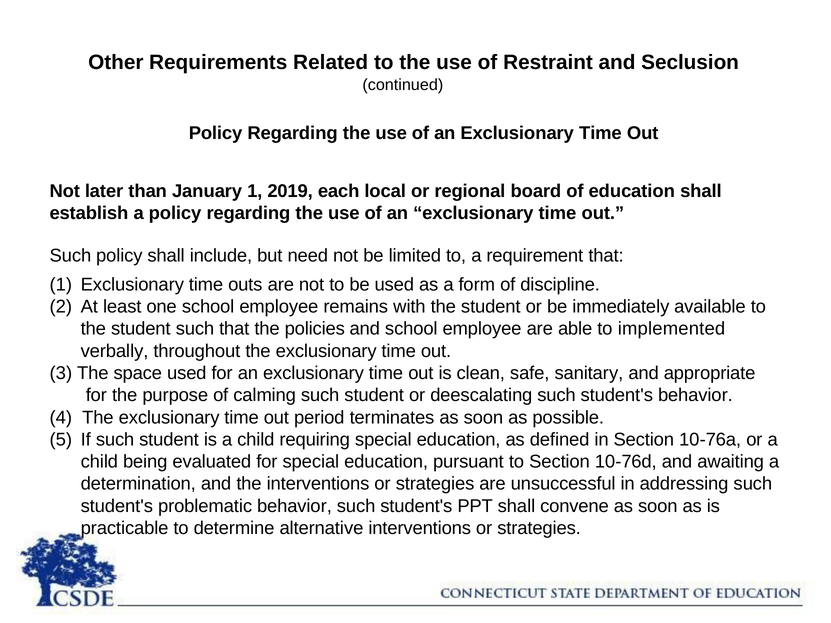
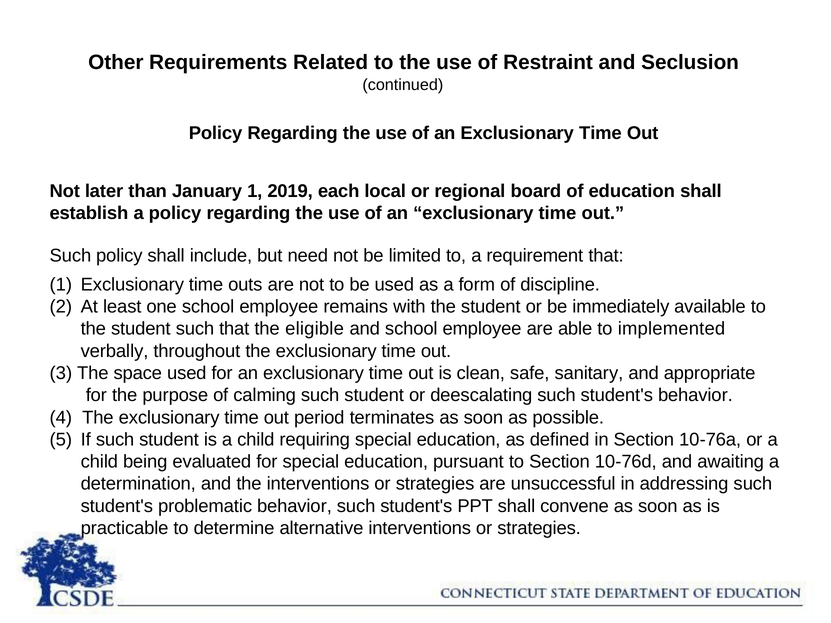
policies: policies -> eligible
